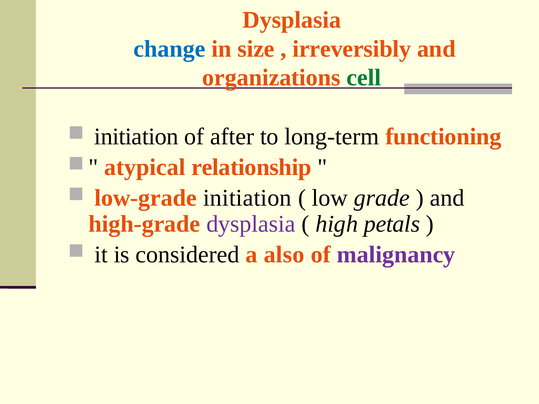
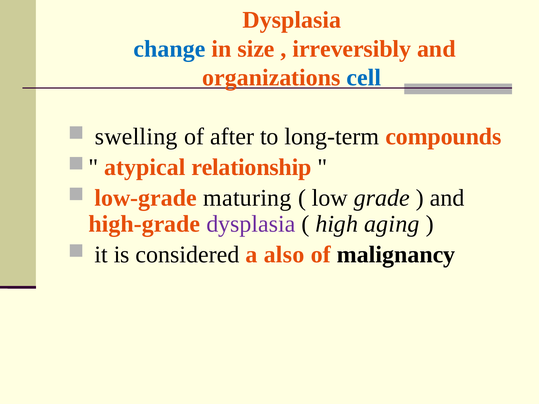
cell colour: green -> blue
initiation at (136, 137): initiation -> swelling
functioning: functioning -> compounds
low-grade initiation: initiation -> maturing
petals: petals -> aging
malignancy colour: purple -> black
